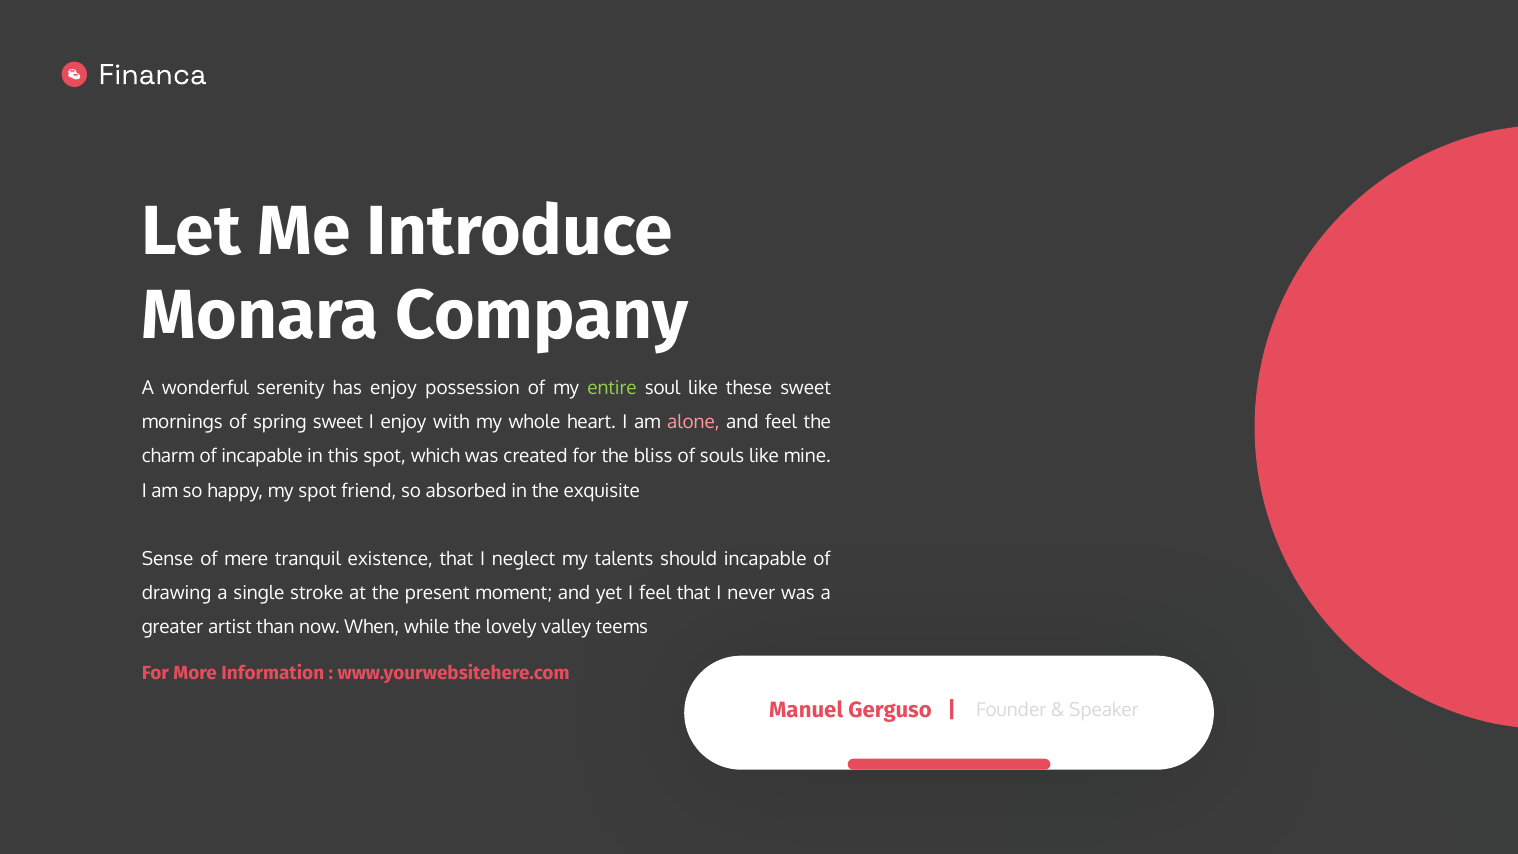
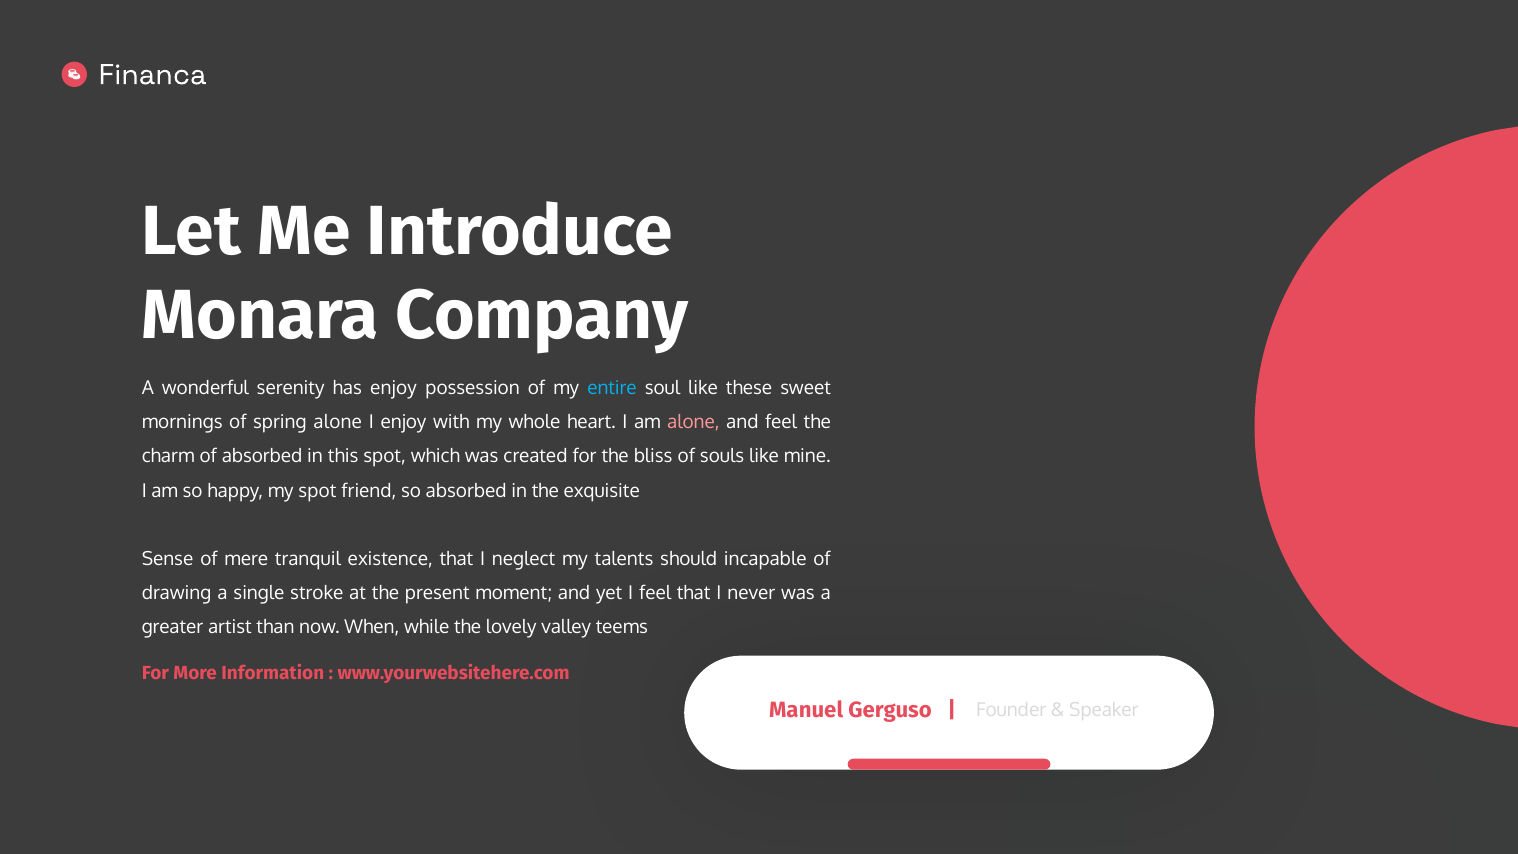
entire colour: light green -> light blue
spring sweet: sweet -> alone
of incapable: incapable -> absorbed
